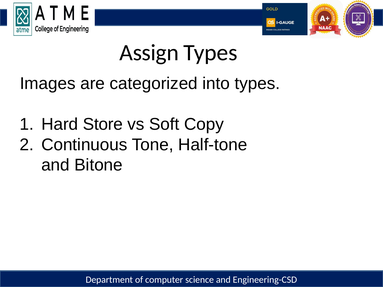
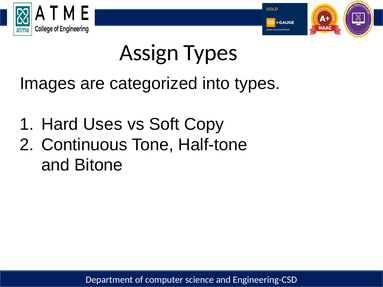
Store: Store -> Uses
